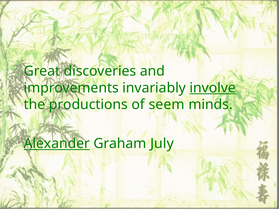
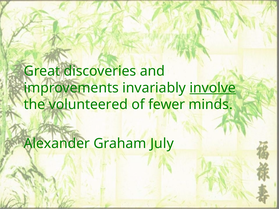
productions: productions -> volunteered
seem: seem -> fewer
Alexander underline: present -> none
